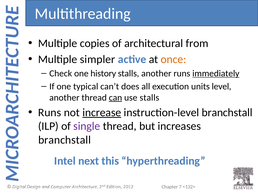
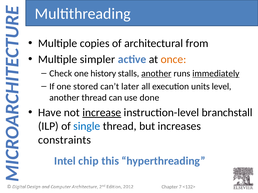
another at (156, 74) underline: none -> present
typical: typical -> stored
does: does -> later
can underline: present -> none
use stalls: stalls -> done
Runs at (50, 113): Runs -> Have
single colour: purple -> blue
branchstall at (65, 140): branchstall -> constraints
next: next -> chip
